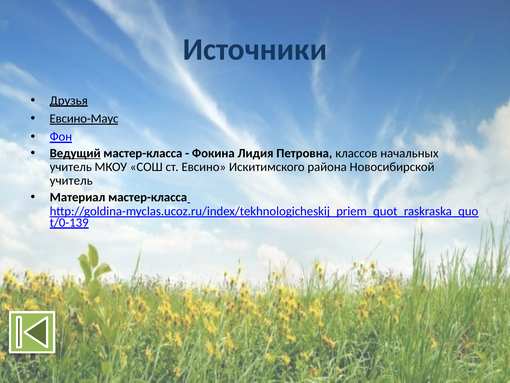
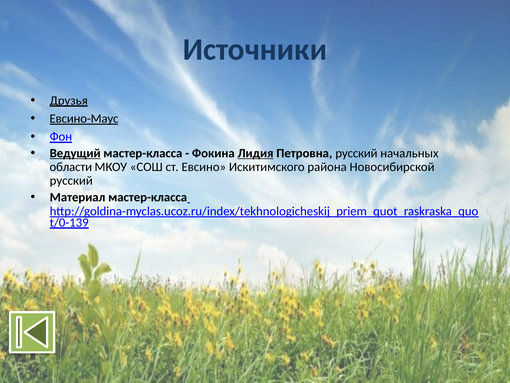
Лидия underline: none -> present
Петровна классов: классов -> русский
учитель at (71, 167): учитель -> области
учитель at (71, 180): учитель -> русский
